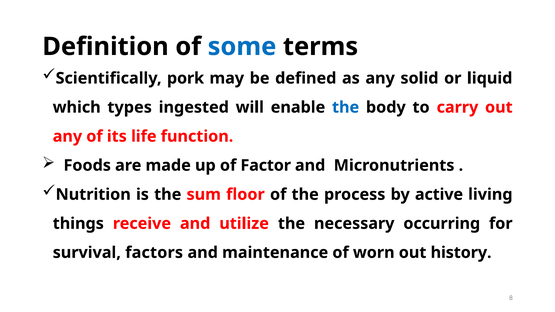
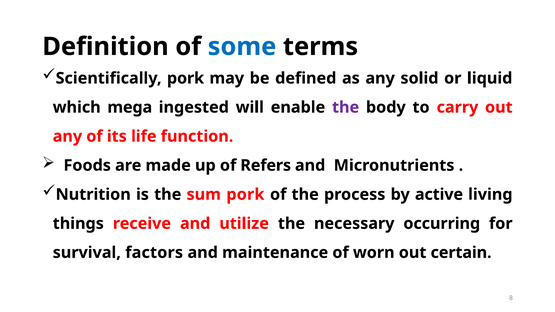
types: types -> mega
the at (346, 107) colour: blue -> purple
Factor: Factor -> Refers
sum floor: floor -> pork
history: history -> certain
